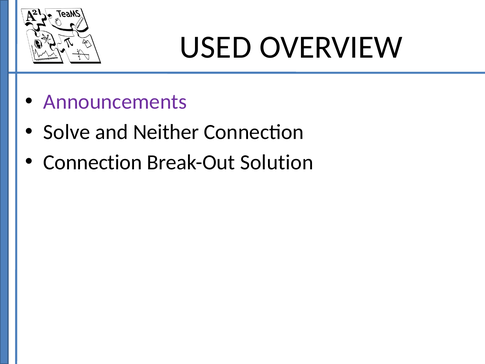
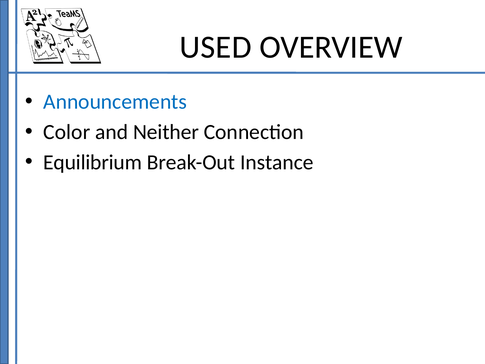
Announcements colour: purple -> blue
Solve: Solve -> Color
Connection at (93, 162): Connection -> Equilibrium
Solution: Solution -> Instance
